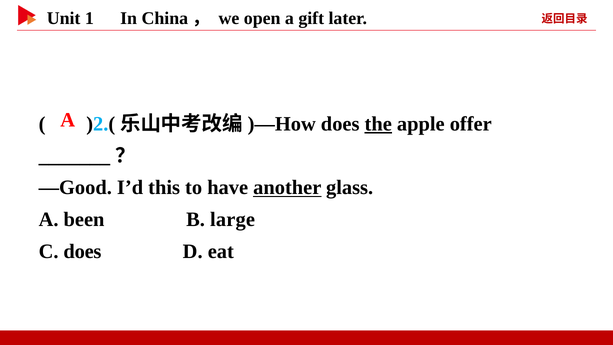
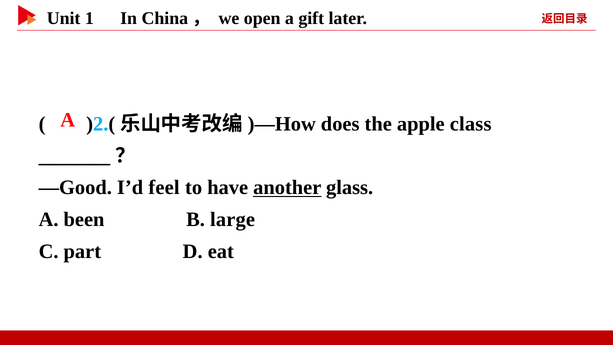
the underline: present -> none
offer: offer -> class
this: this -> feel
C does: does -> part
